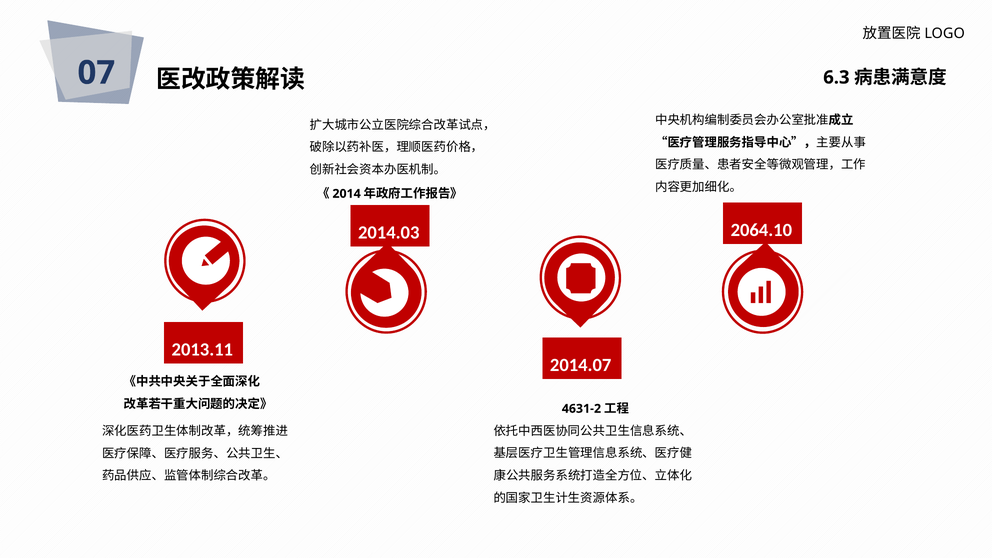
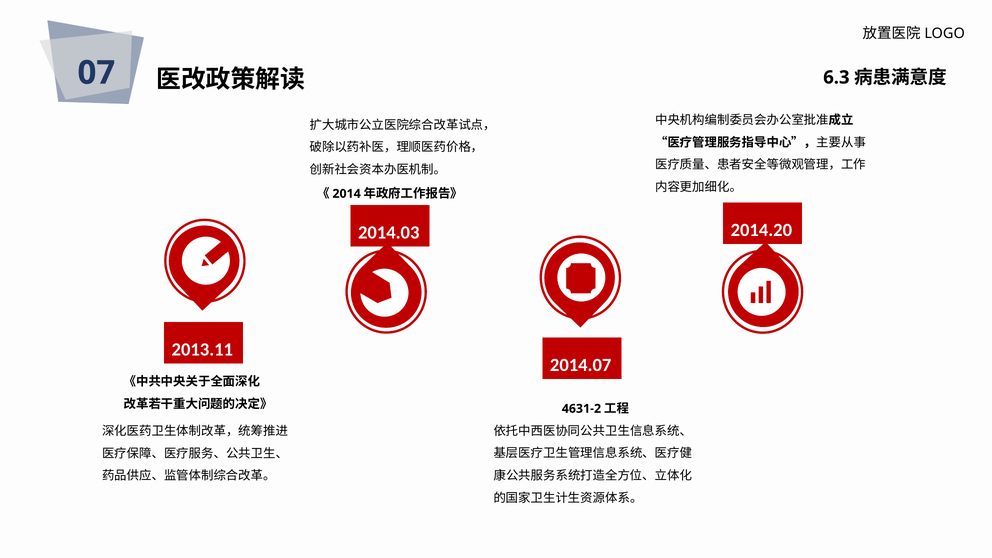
2064.10: 2064.10 -> 2014.20
